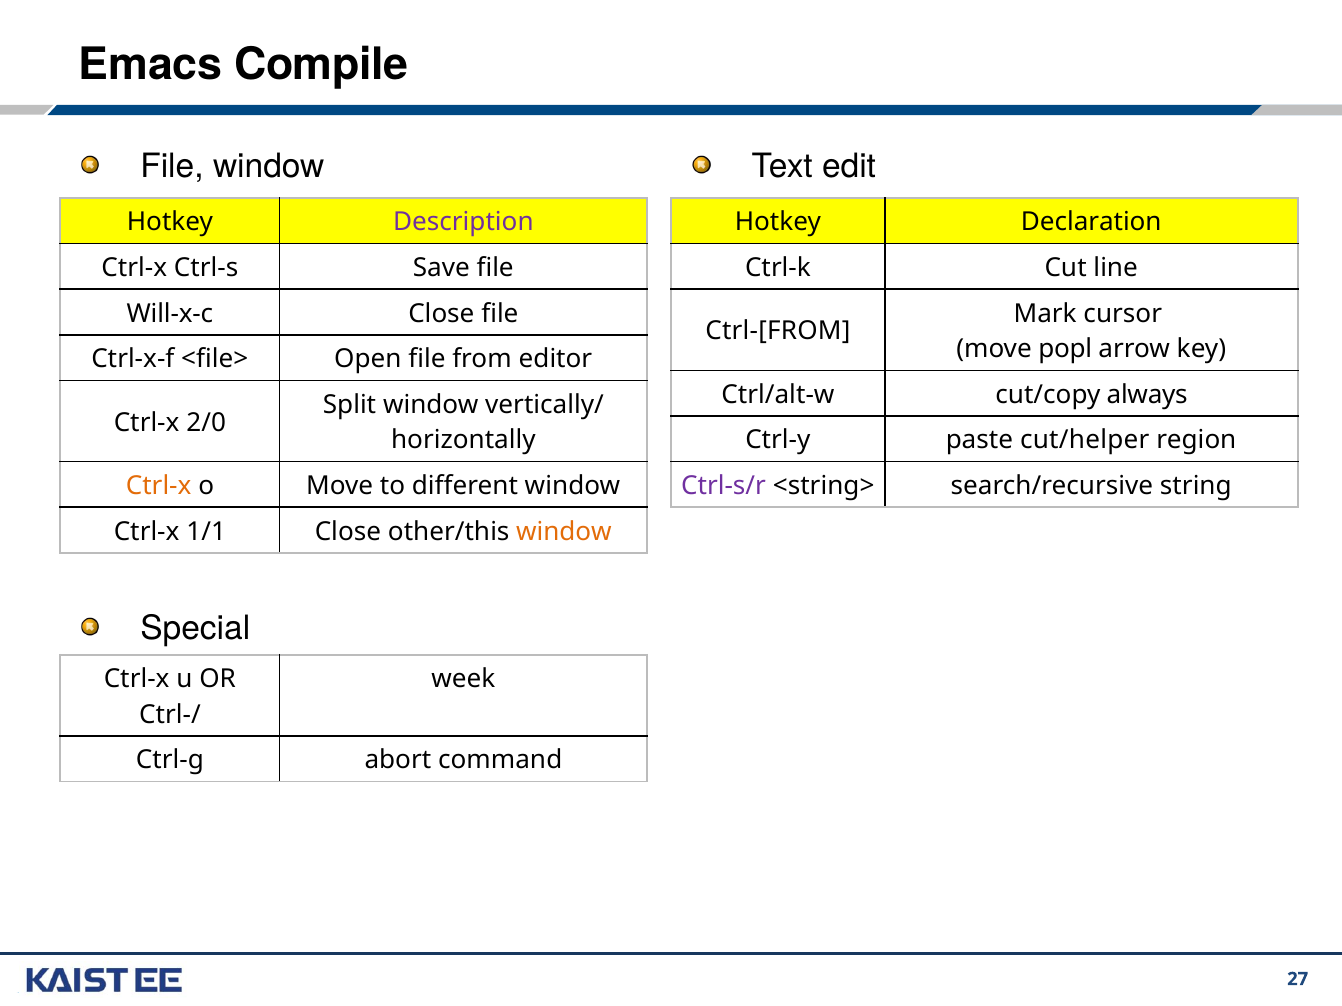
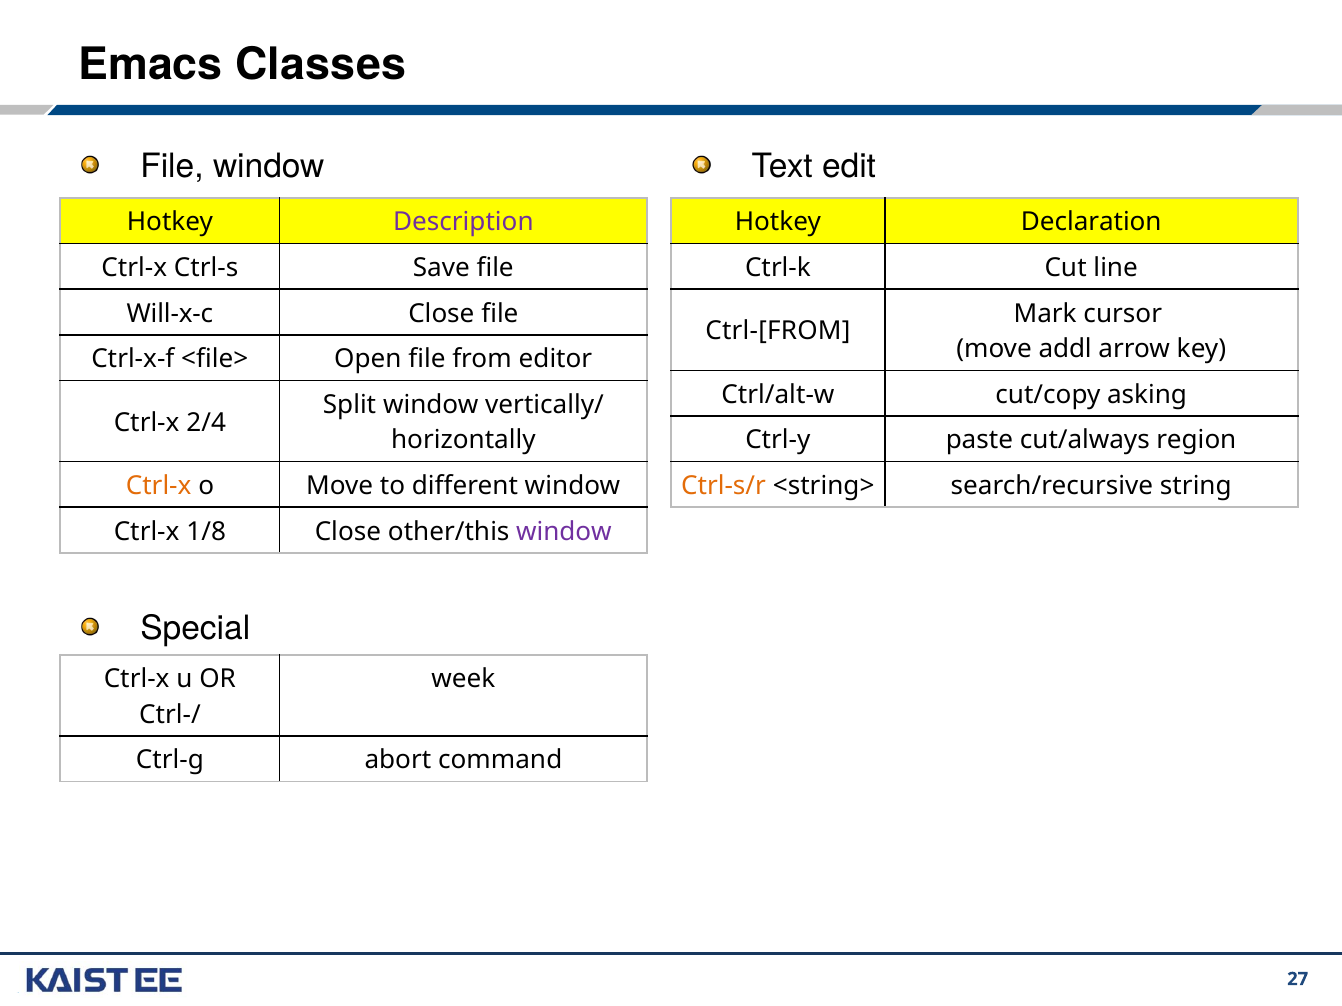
Compile: Compile -> Classes
popl: popl -> addl
always: always -> asking
2/0: 2/0 -> 2/4
cut/helper: cut/helper -> cut/always
Ctrl-s/r colour: purple -> orange
1/1: 1/1 -> 1/8
window at (564, 532) colour: orange -> purple
